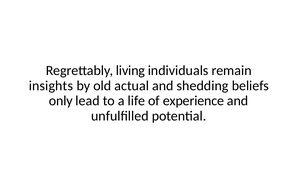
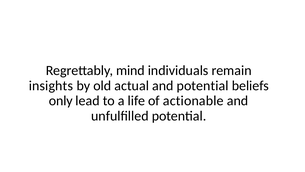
living: living -> mind
and shedding: shedding -> potential
experience: experience -> actionable
